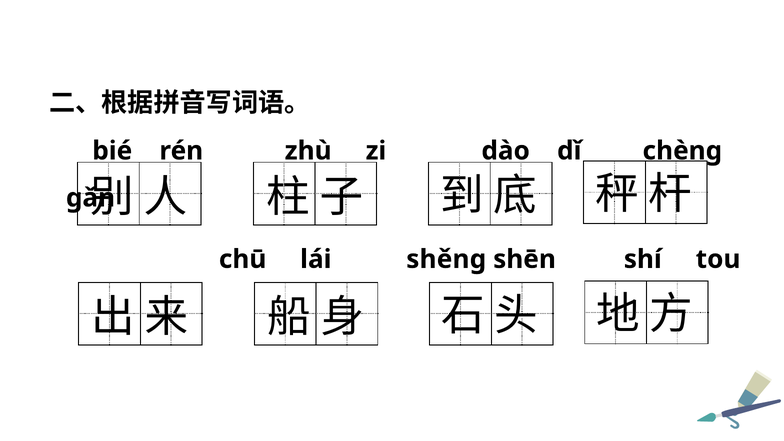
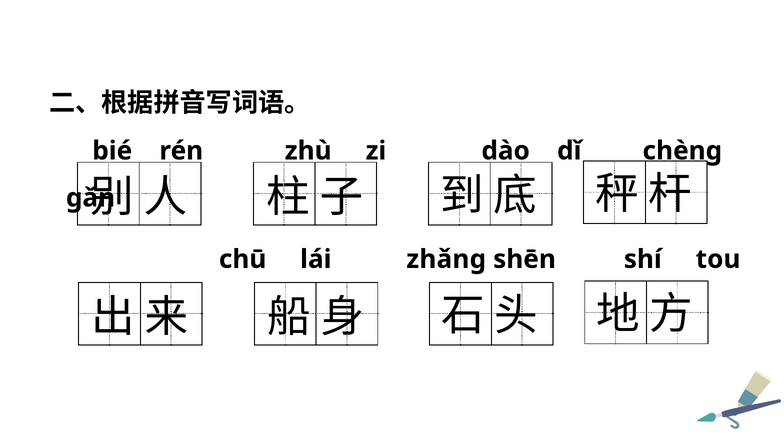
shěnɡ: shěnɡ -> zhǎng
